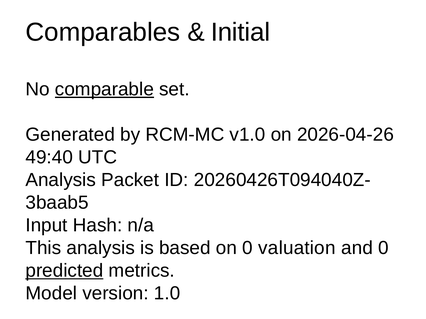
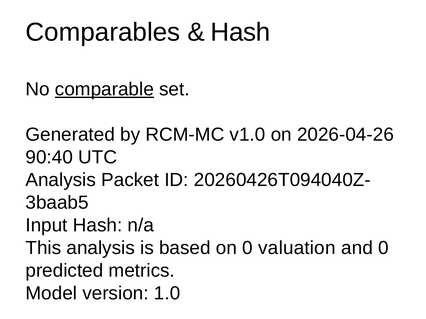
Initial at (240, 32): Initial -> Hash
49:40: 49:40 -> 90:40
predicted underline: present -> none
